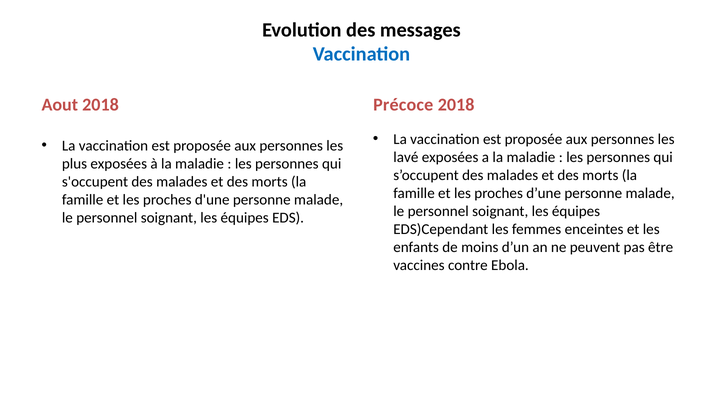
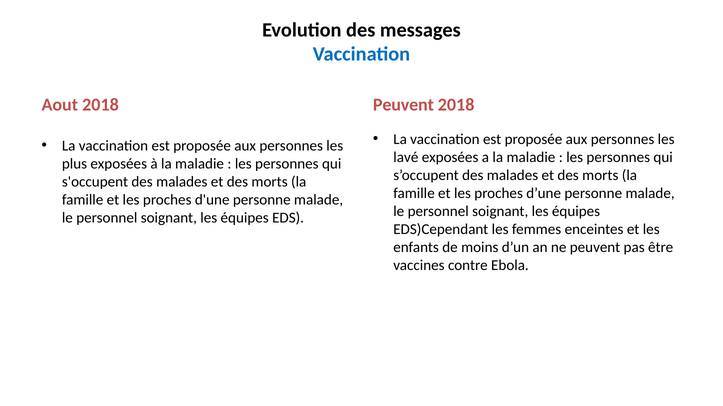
2018 Précoce: Précoce -> Peuvent
